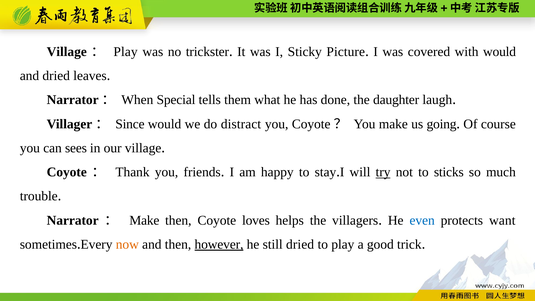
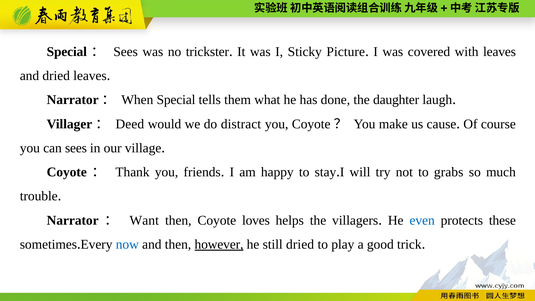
Village at (67, 52): Village -> Special
Play at (126, 52): Play -> Sees
with would: would -> leaves
Since: Since -> Deed
going: going -> cause
try underline: present -> none
sticks: sticks -> grabs
Make at (144, 220): Make -> Want
want: want -> these
now colour: orange -> blue
